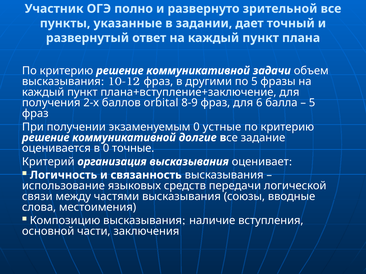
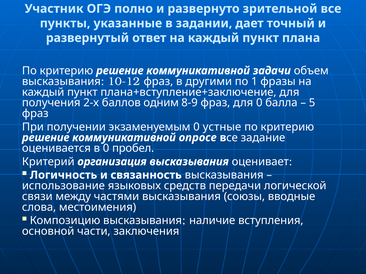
по 5: 5 -> 1
orbital: orbital -> одним
для 6: 6 -> 0
долгие: долгие -> опросе
точные: точные -> пробел
